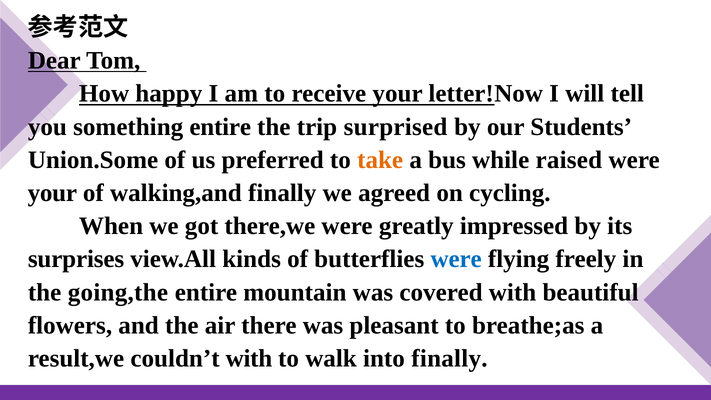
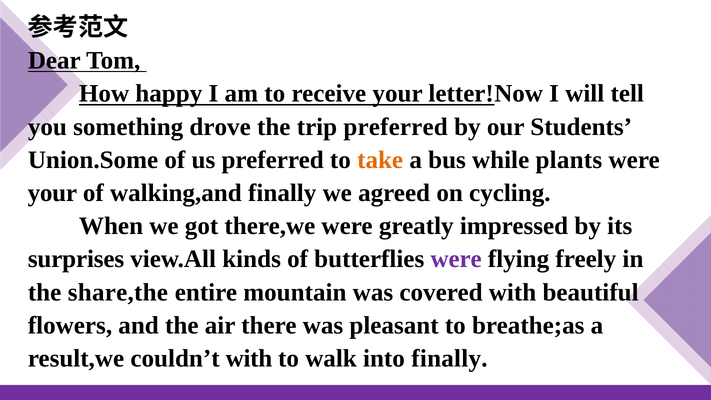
something entire: entire -> drove
trip surprised: surprised -> preferred
raised: raised -> plants
were at (456, 259) colour: blue -> purple
going,the: going,the -> share,the
